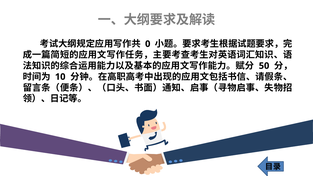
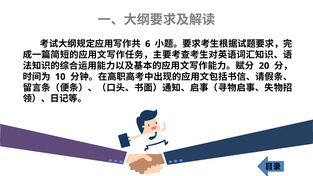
0: 0 -> 6
50: 50 -> 20
